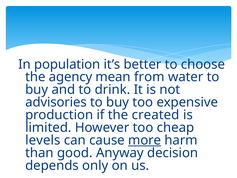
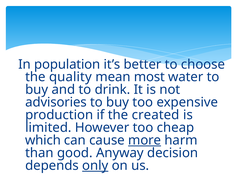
agency: agency -> quality
from: from -> most
levels: levels -> which
only underline: none -> present
